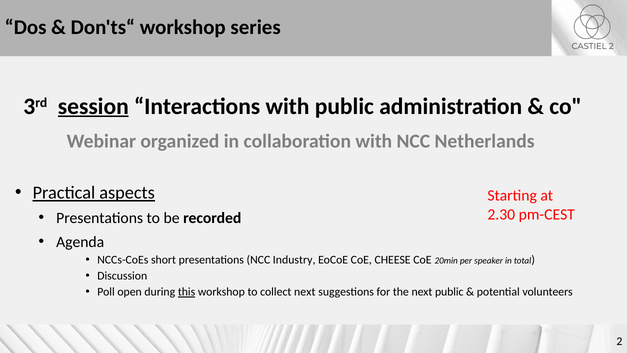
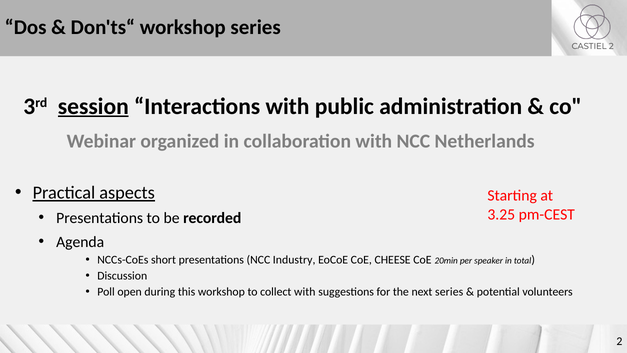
2.30: 2.30 -> 3.25
this underline: present -> none
collect next: next -> with
next public: public -> series
